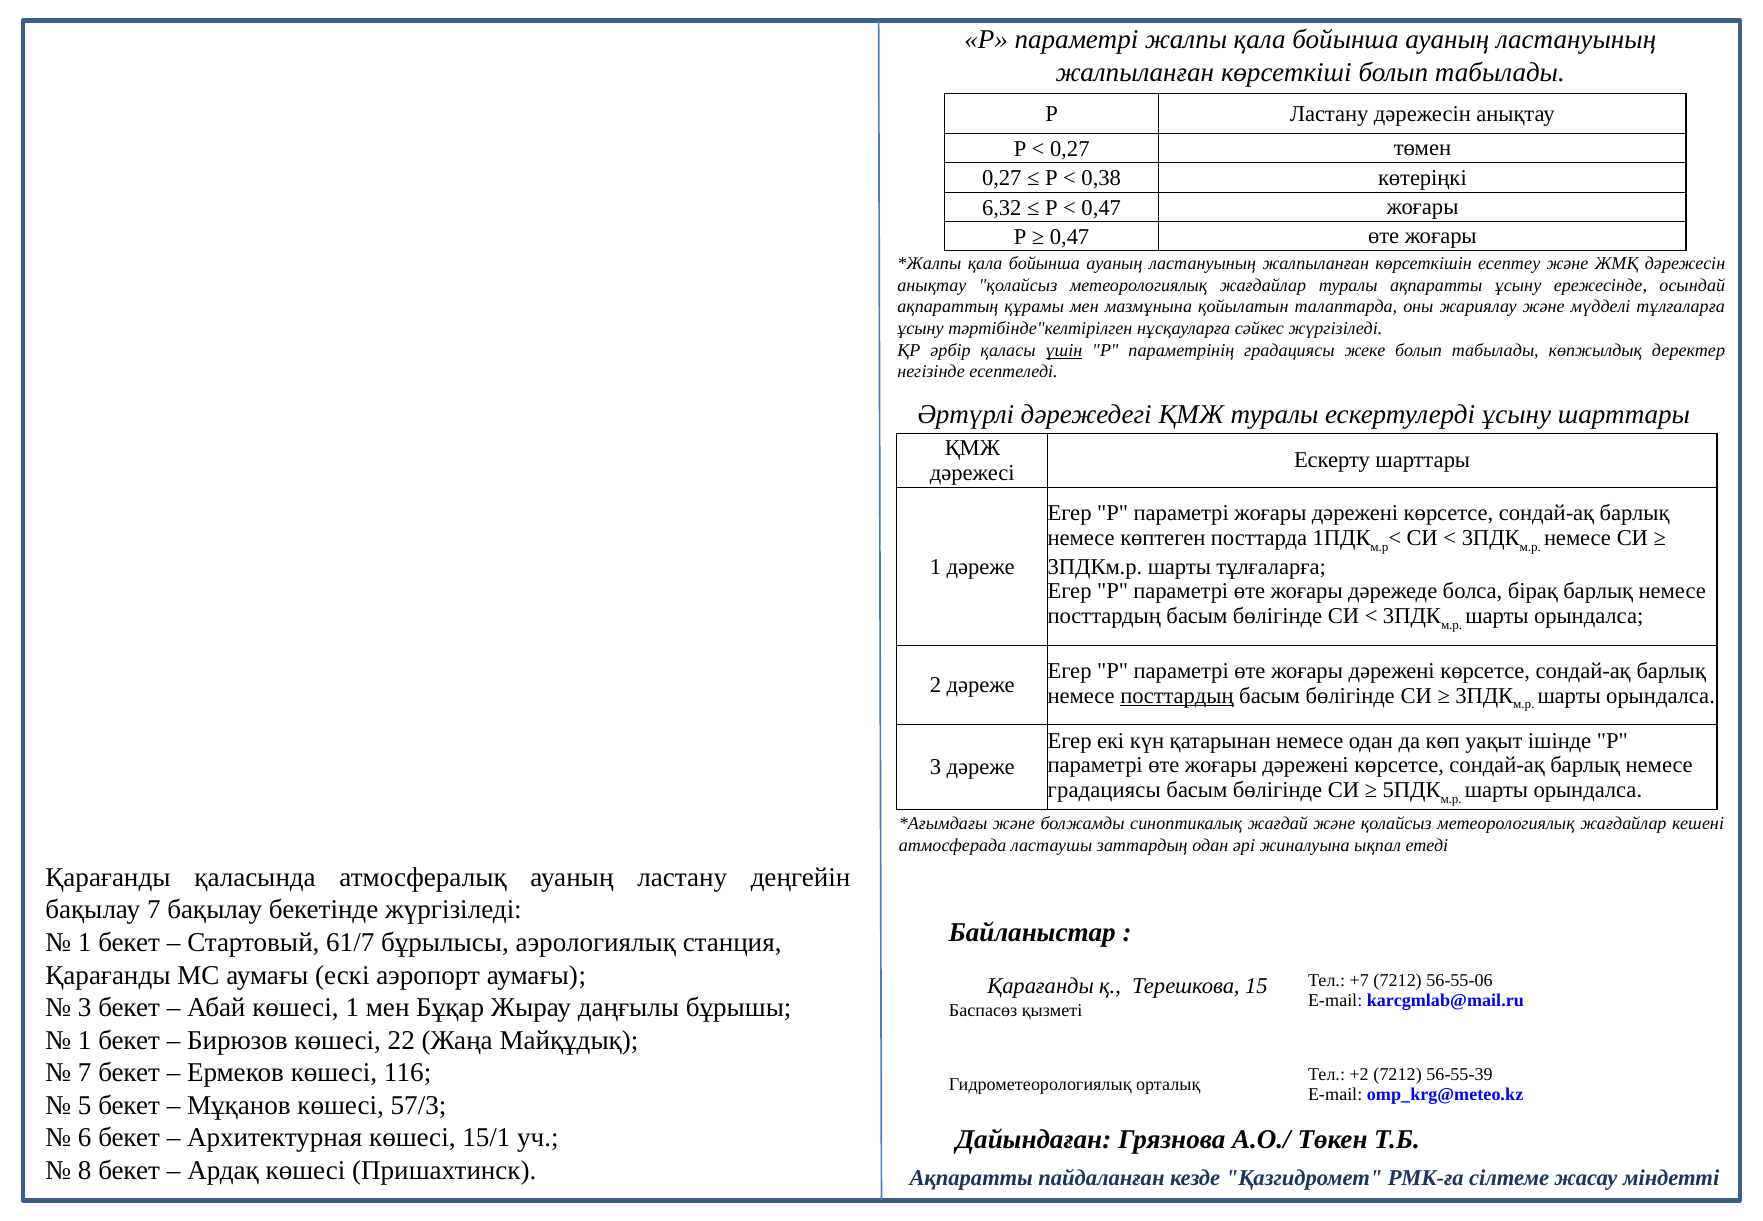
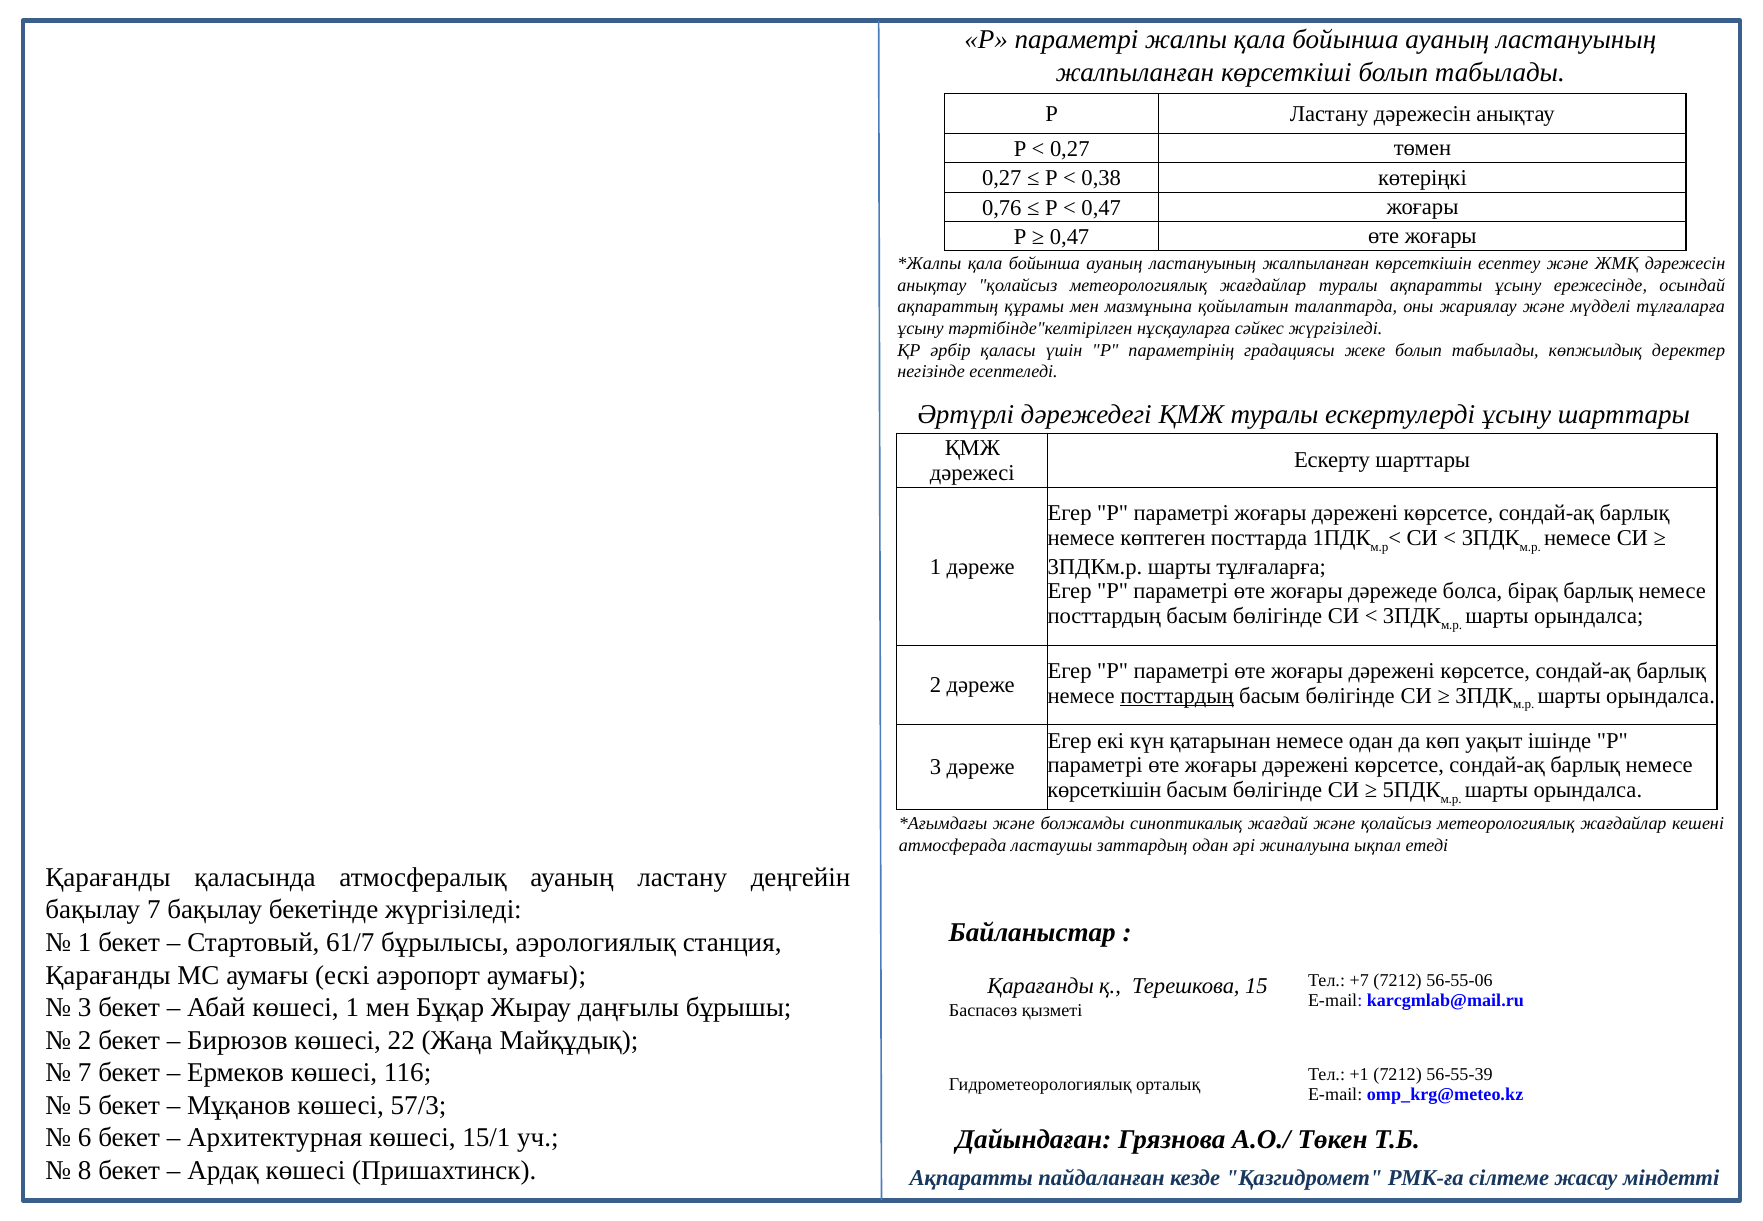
6,32: 6,32 -> 0,76
үшін underline: present -> none
градациясы at (1104, 790): градациясы -> көрсеткішін
1 at (85, 1040): 1 -> 2
+2: +2 -> +1
